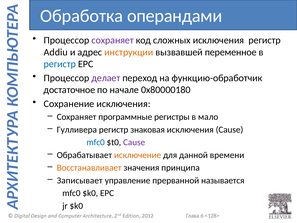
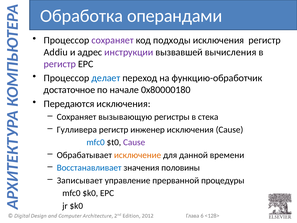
сложных: сложных -> подходы
инструкции colour: orange -> purple
переменное: переменное -> вычисления
регистр at (60, 64) colour: blue -> purple
делает colour: purple -> blue
Сохранение: Сохранение -> Передаются
программные: программные -> вызывающую
мало: мало -> стека
знаковая: знаковая -> инженер
Восстанавливает colour: orange -> blue
принципа: принципа -> половины
называется: называется -> процедуры
